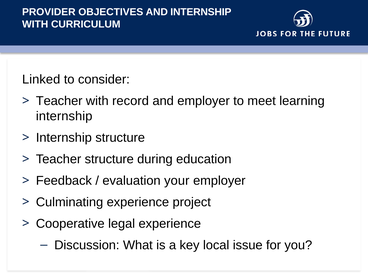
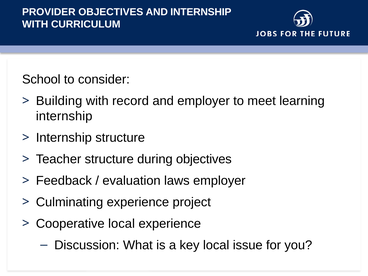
Linked: Linked -> School
Teacher at (59, 101): Teacher -> Building
during education: education -> objectives
your: your -> laws
Cooperative legal: legal -> local
